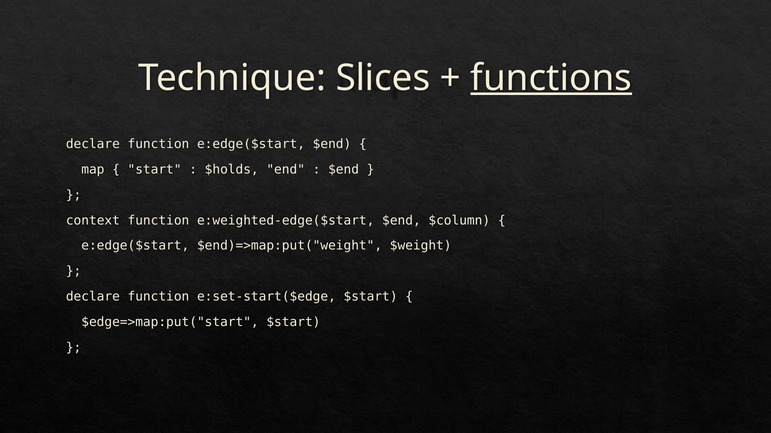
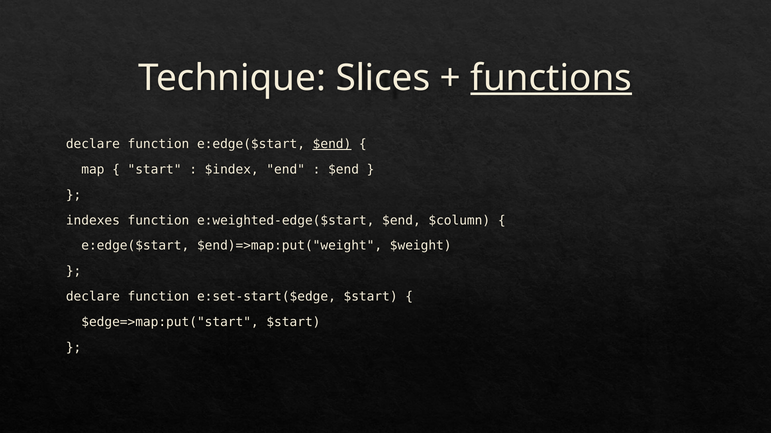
$end at (332, 144) underline: none -> present
$holds: $holds -> $index
context: context -> indexes
